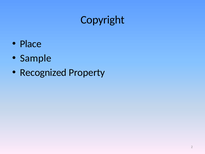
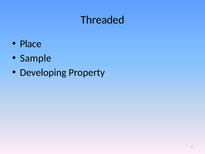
Copyright: Copyright -> Threaded
Recognized: Recognized -> Developing
